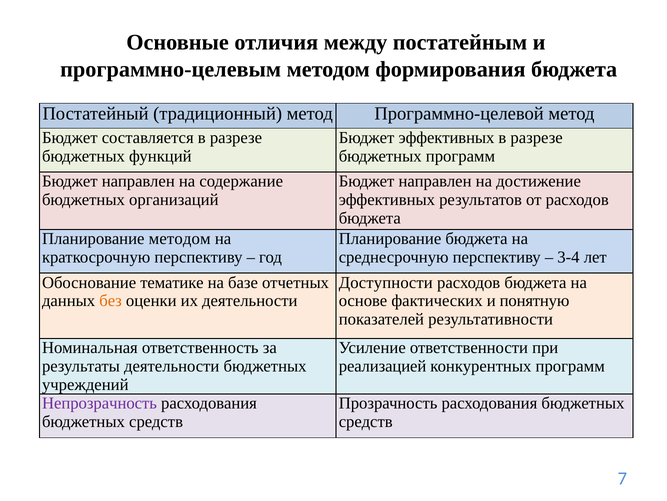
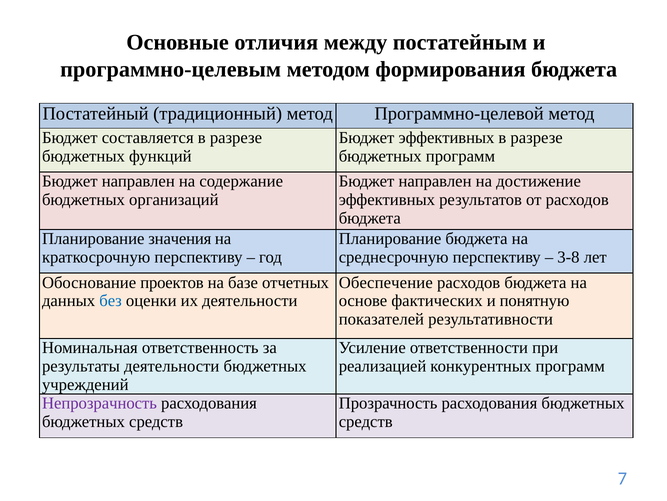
Планирование методом: методом -> значения
3-4: 3-4 -> 3-8
тематике: тематике -> проектов
Доступности: Доступности -> Обеспечение
без colour: orange -> blue
